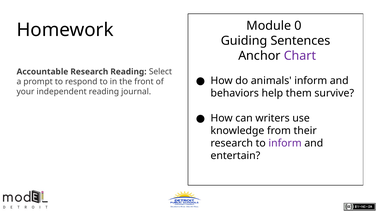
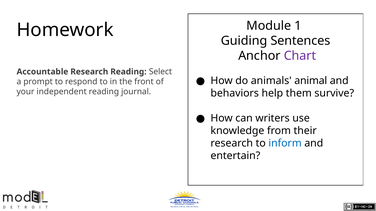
0: 0 -> 1
animals inform: inform -> animal
inform at (285, 144) colour: purple -> blue
